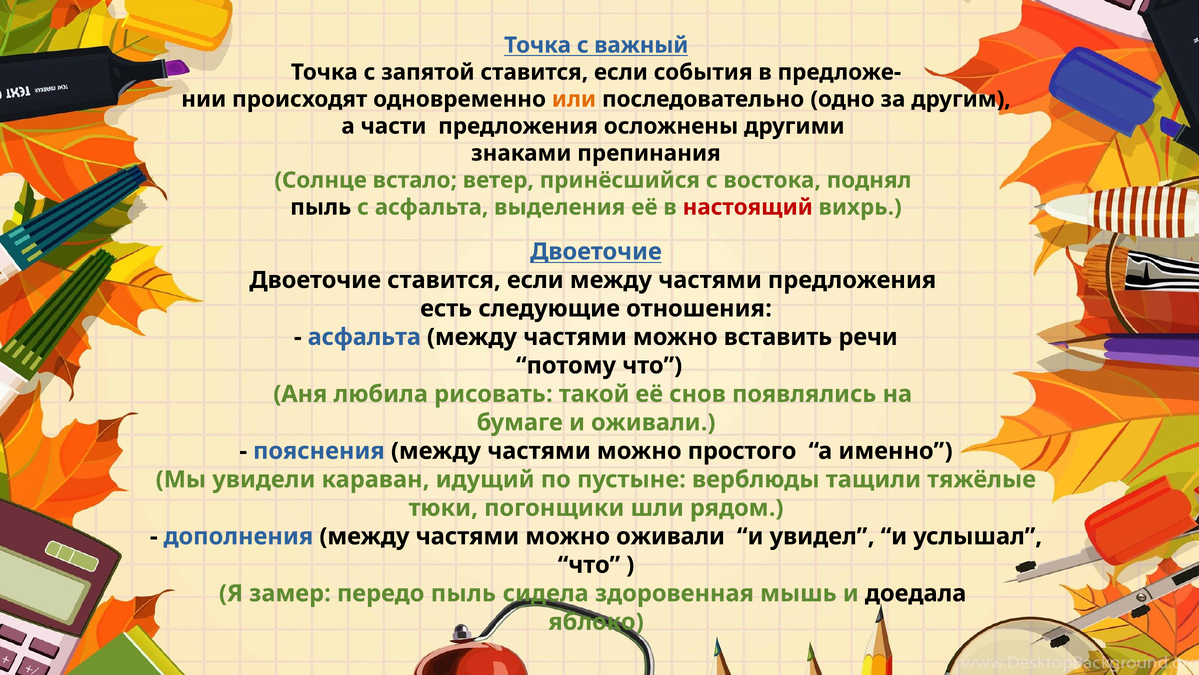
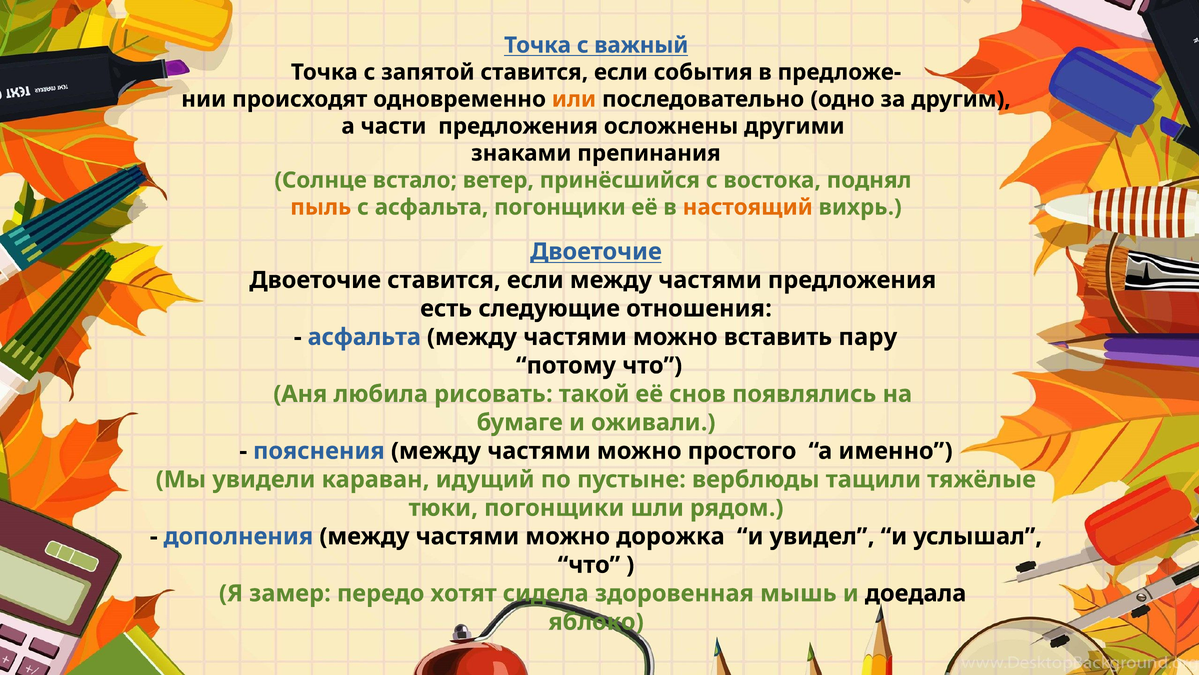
пыль at (321, 207) colour: black -> orange
асфальта выделения: выделения -> погонщики
настоящий colour: red -> orange
речи: речи -> пару
можно оживали: оживали -> дорожка
передо пыль: пыль -> хотят
